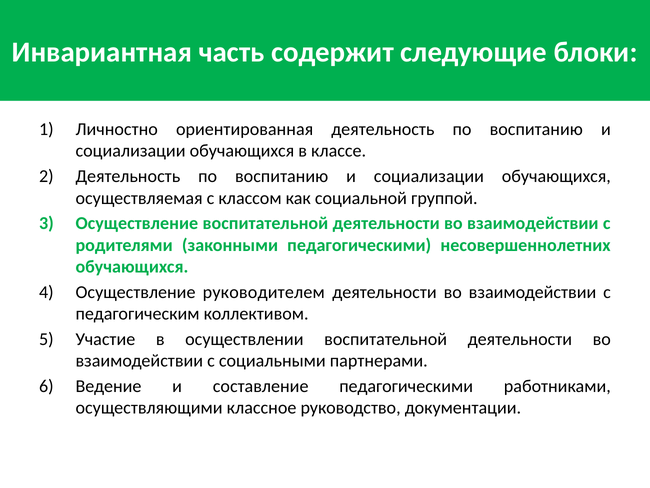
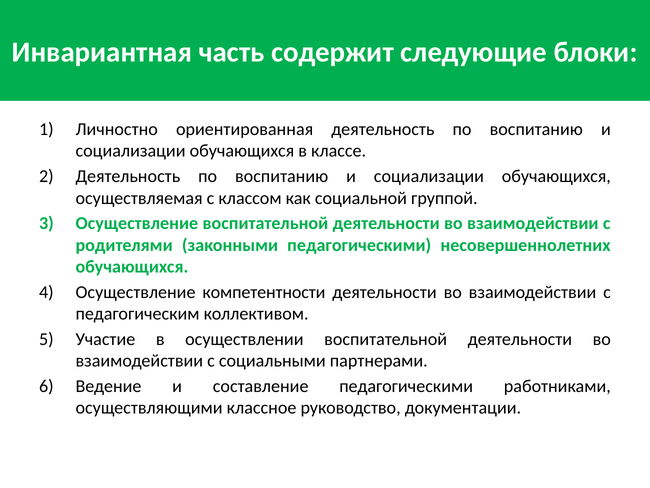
руководителем: руководителем -> компетентности
